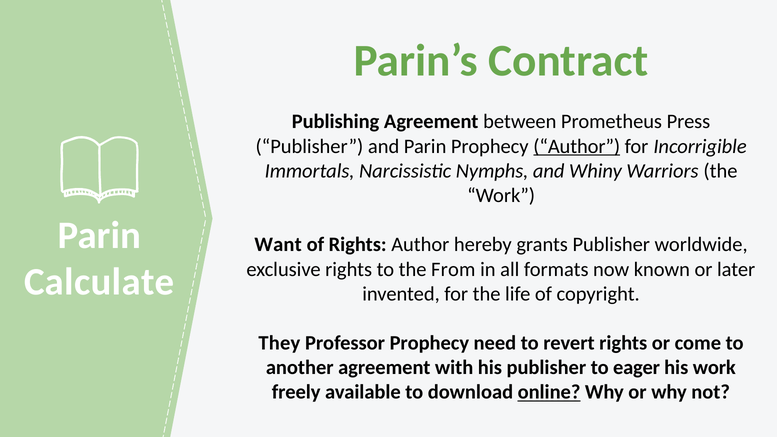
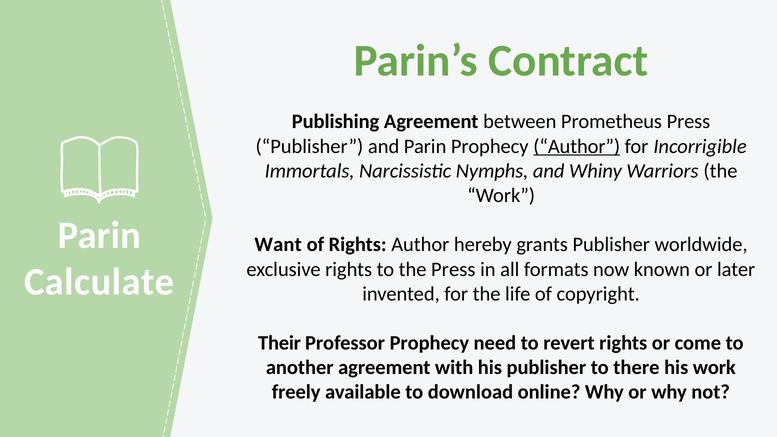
the From: From -> Press
They: They -> Their
eager: eager -> there
online underline: present -> none
